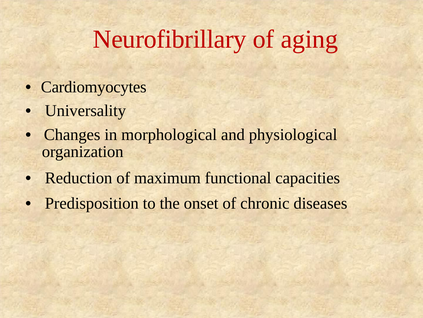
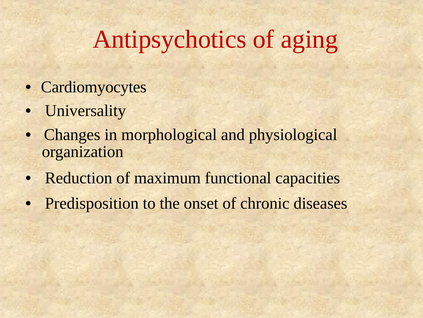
Neurofibrillary: Neurofibrillary -> Antipsychotics
